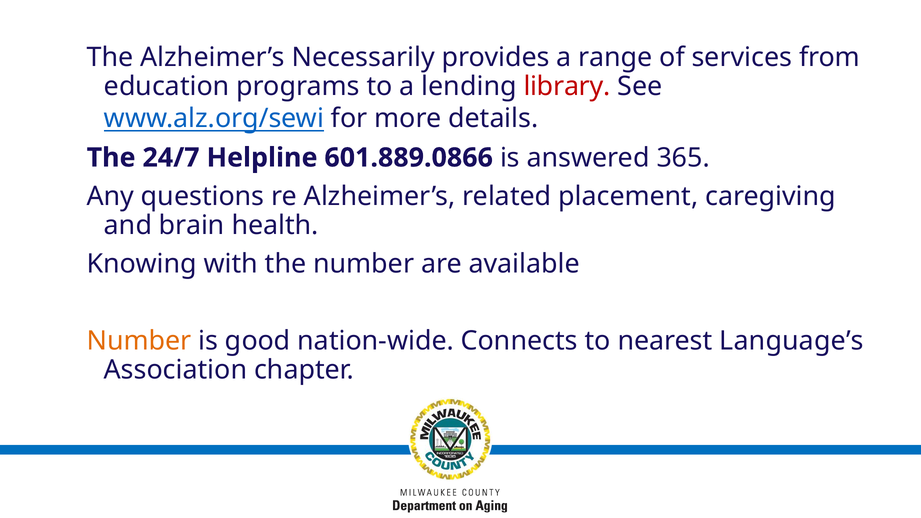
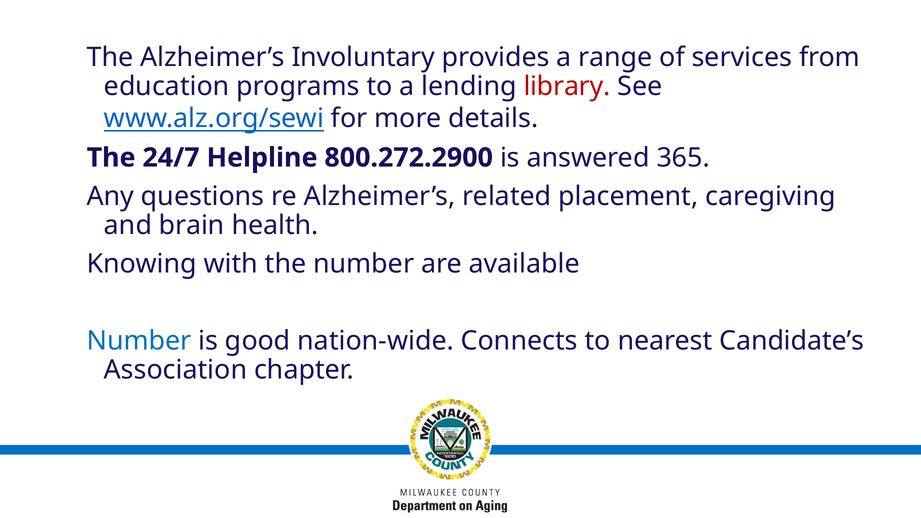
Necessarily: Necessarily -> Involuntary
601.889.0866: 601.889.0866 -> 800.272.2900
Number at (139, 341) colour: orange -> blue
Language’s: Language’s -> Candidate’s
